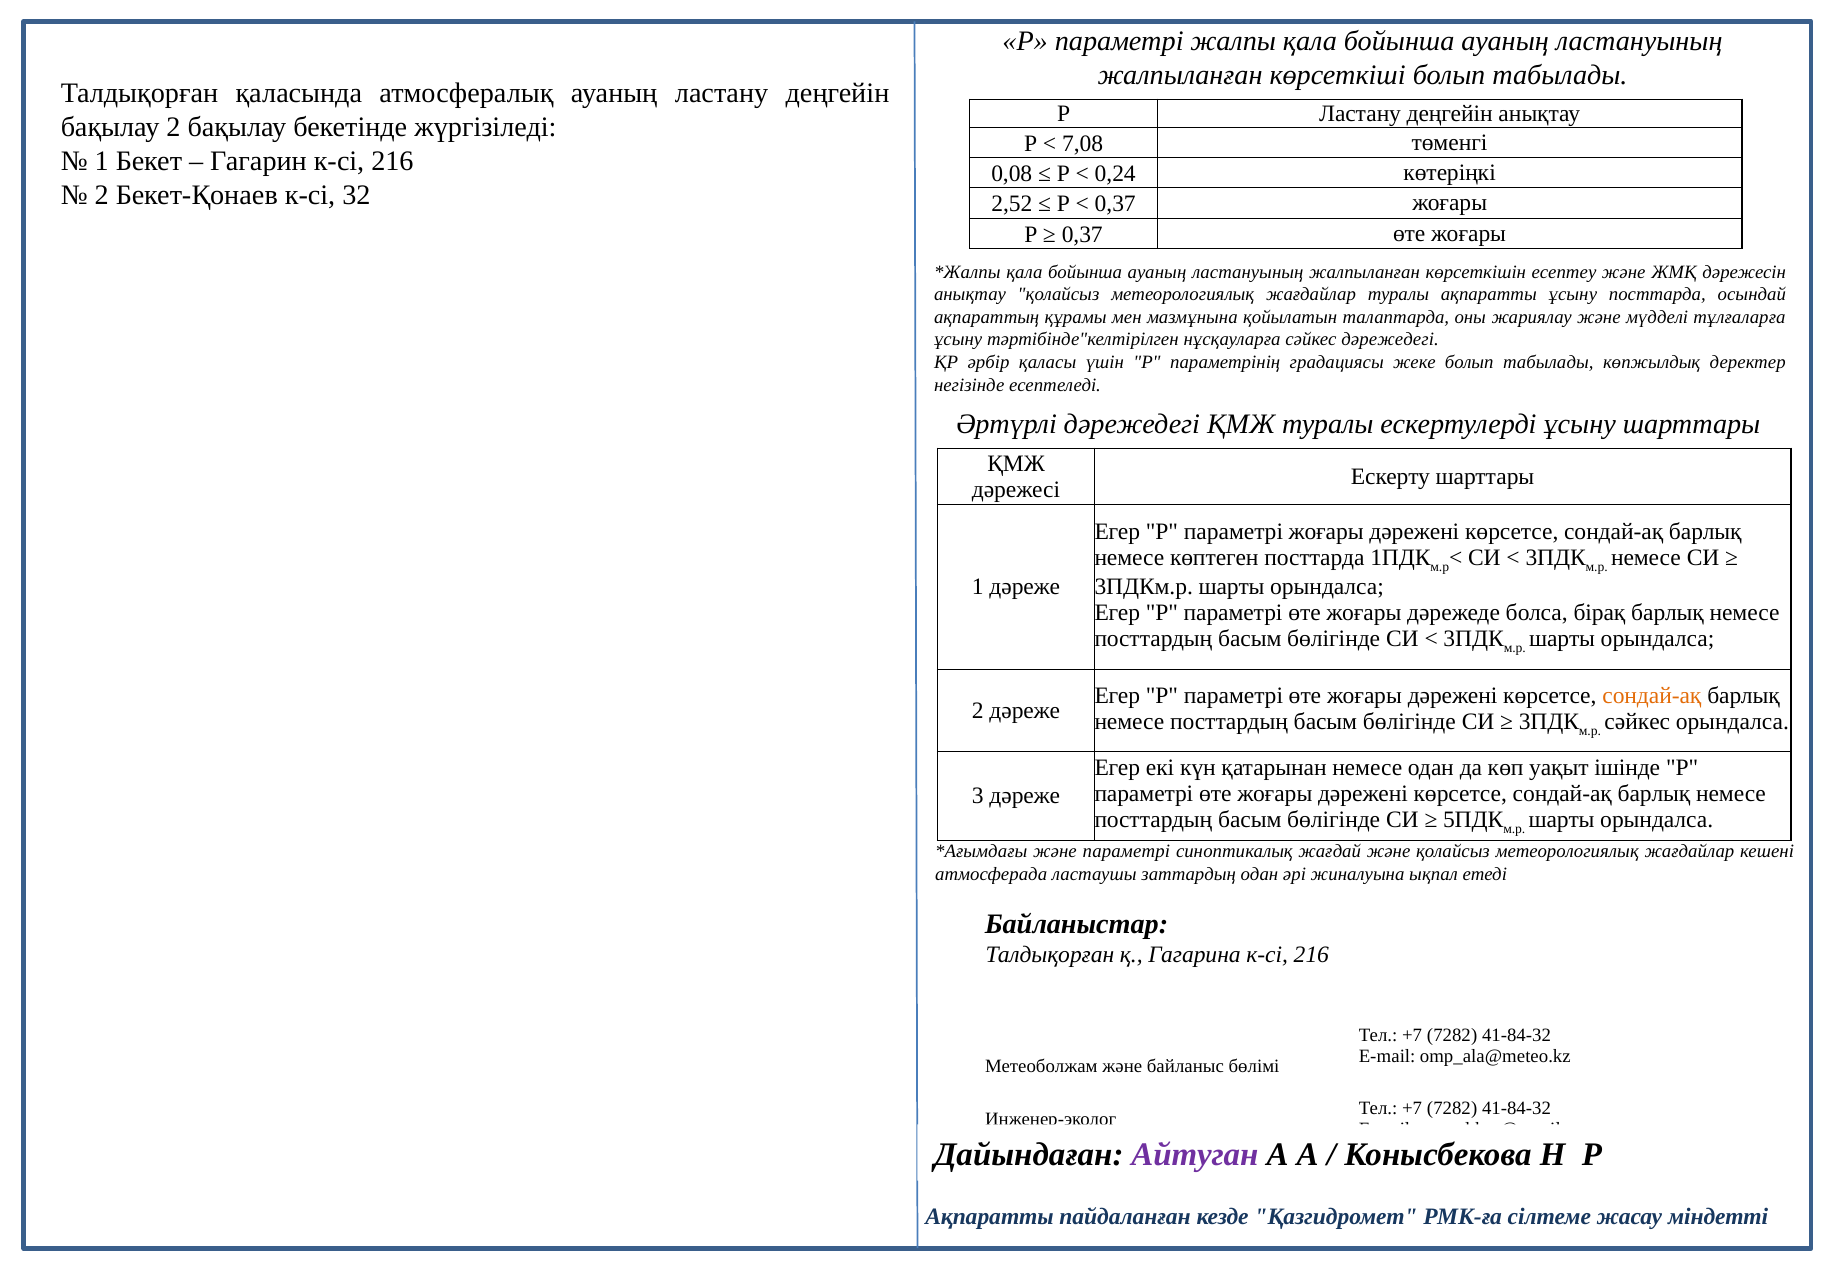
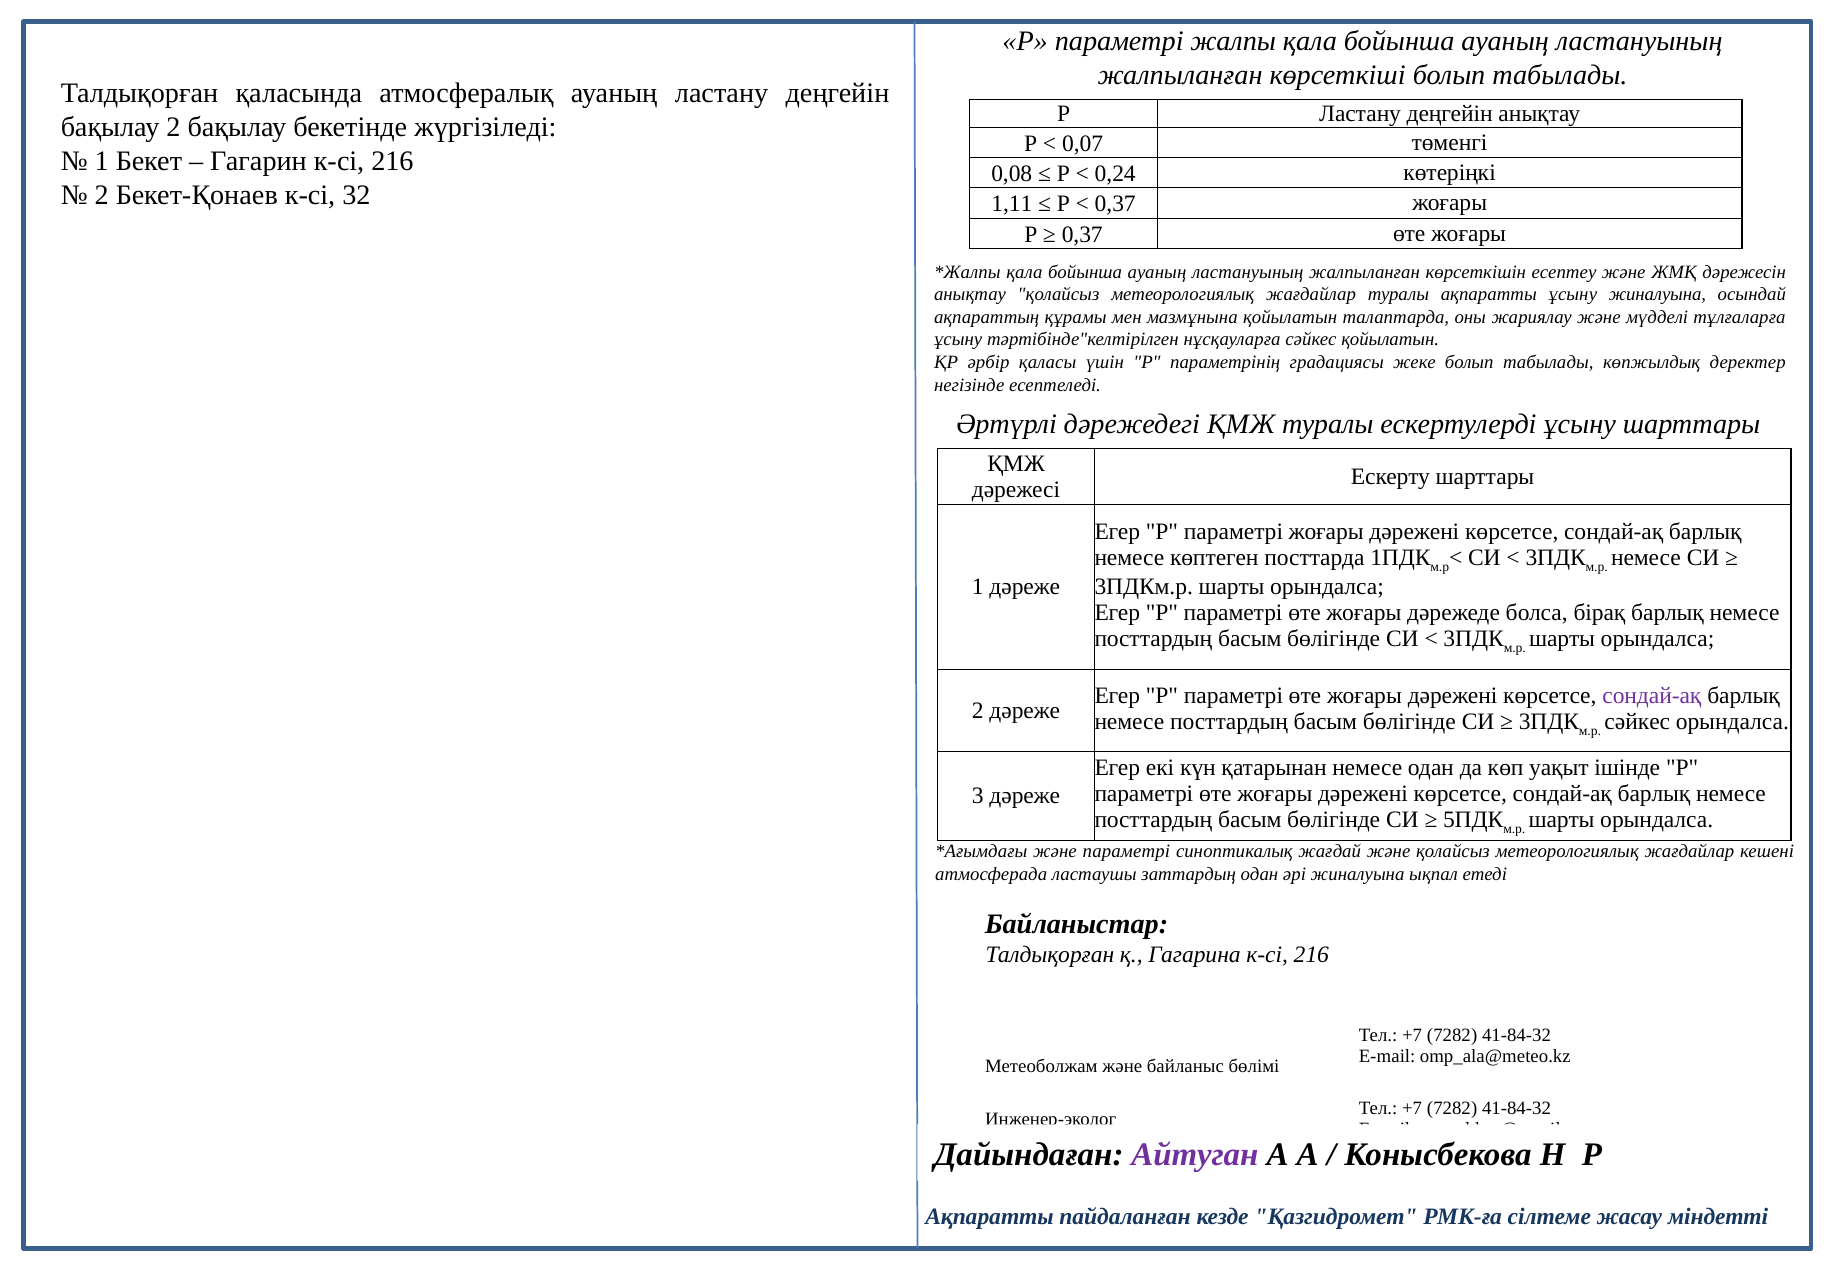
7,08: 7,08 -> 0,07
2,52: 2,52 -> 1,11
ұсыну посттарда: посттарда -> жиналуына
сәйкес дәрежедегі: дәрежедегі -> қойылатын
сондай-ақ at (1652, 696) colour: orange -> purple
